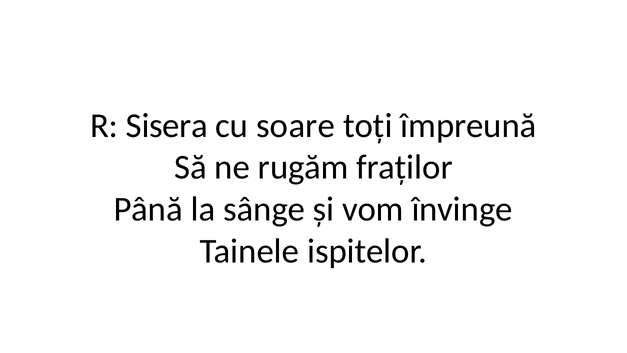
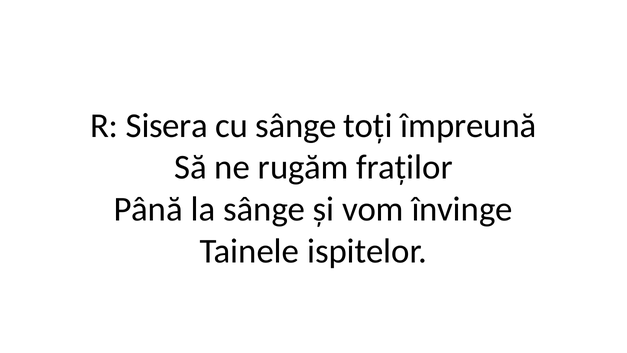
cu soare: soare -> sânge
